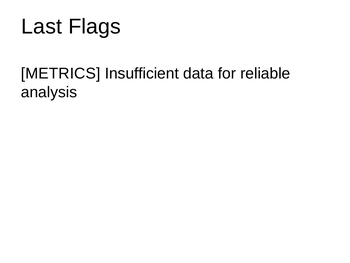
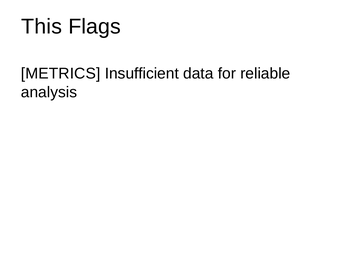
Last: Last -> This
